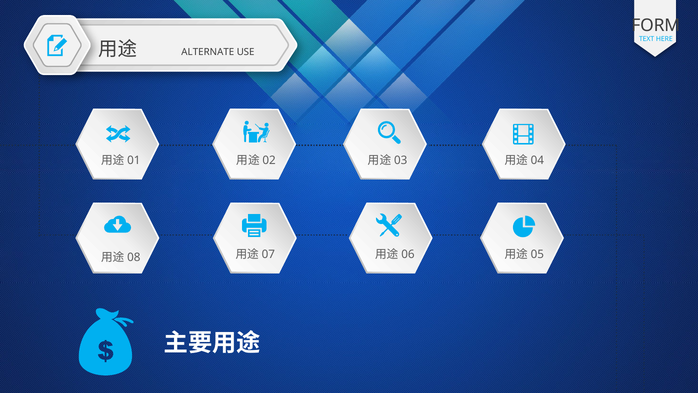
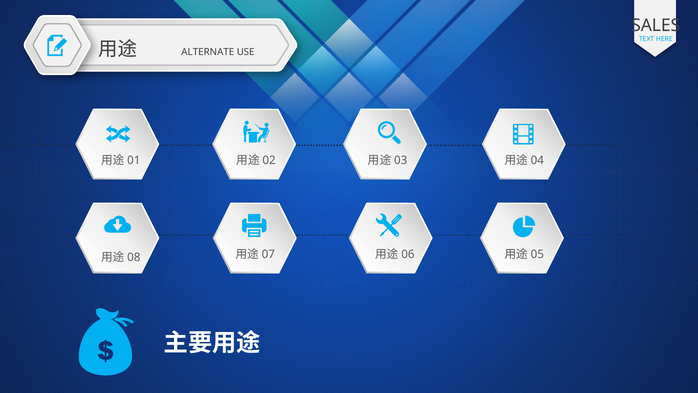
FORM: FORM -> SALES
